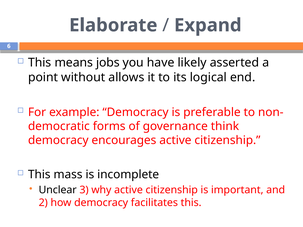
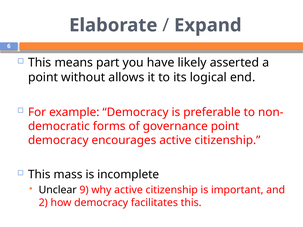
jobs: jobs -> part
governance think: think -> point
3: 3 -> 9
